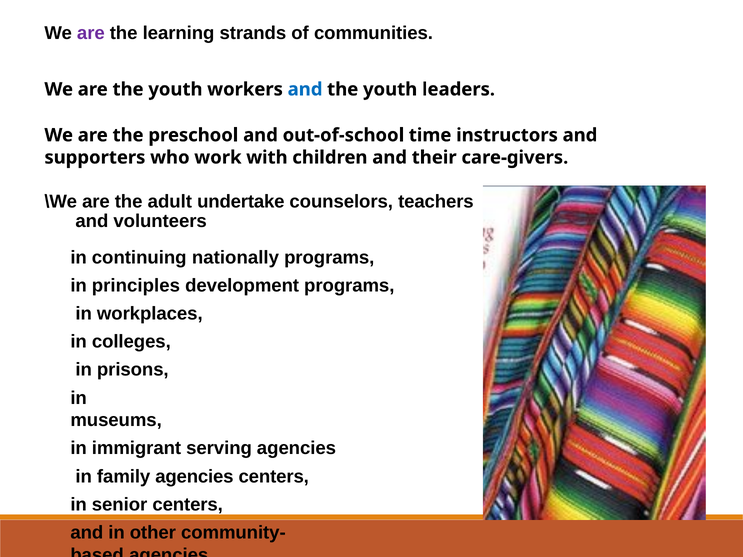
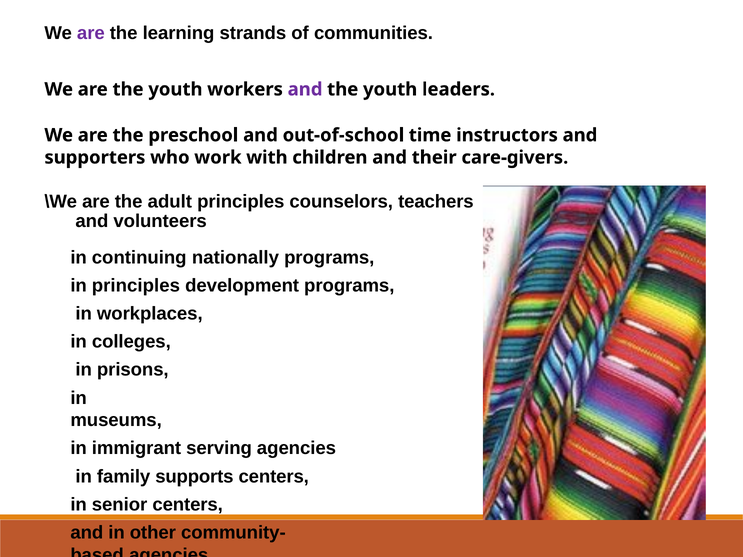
and at (305, 89) colour: blue -> purple
adult undertake: undertake -> principles
family agencies: agencies -> supports
